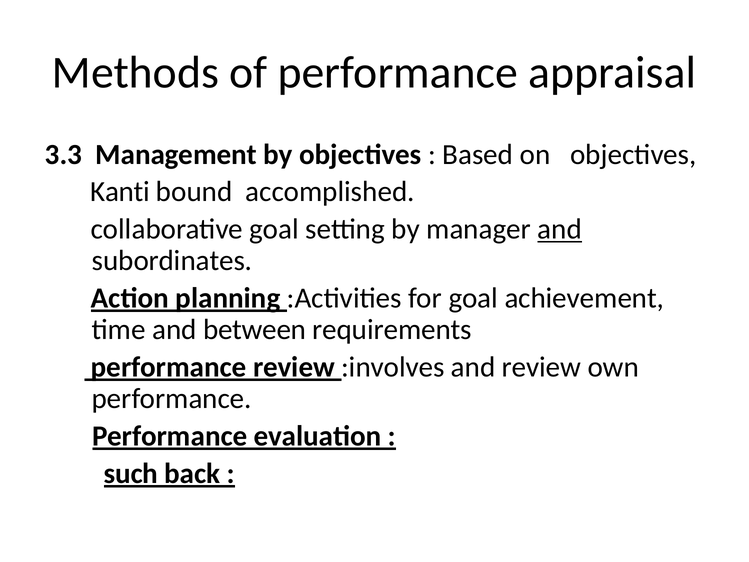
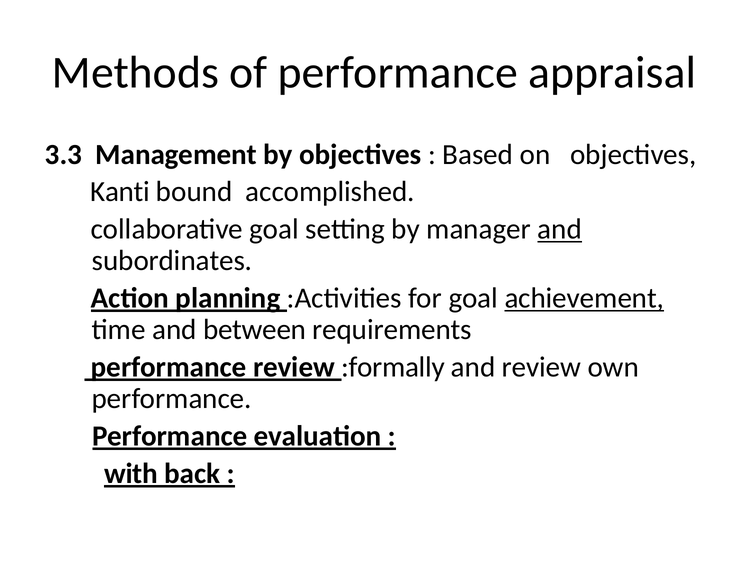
achievement underline: none -> present
:involves: :involves -> :formally
such: such -> with
